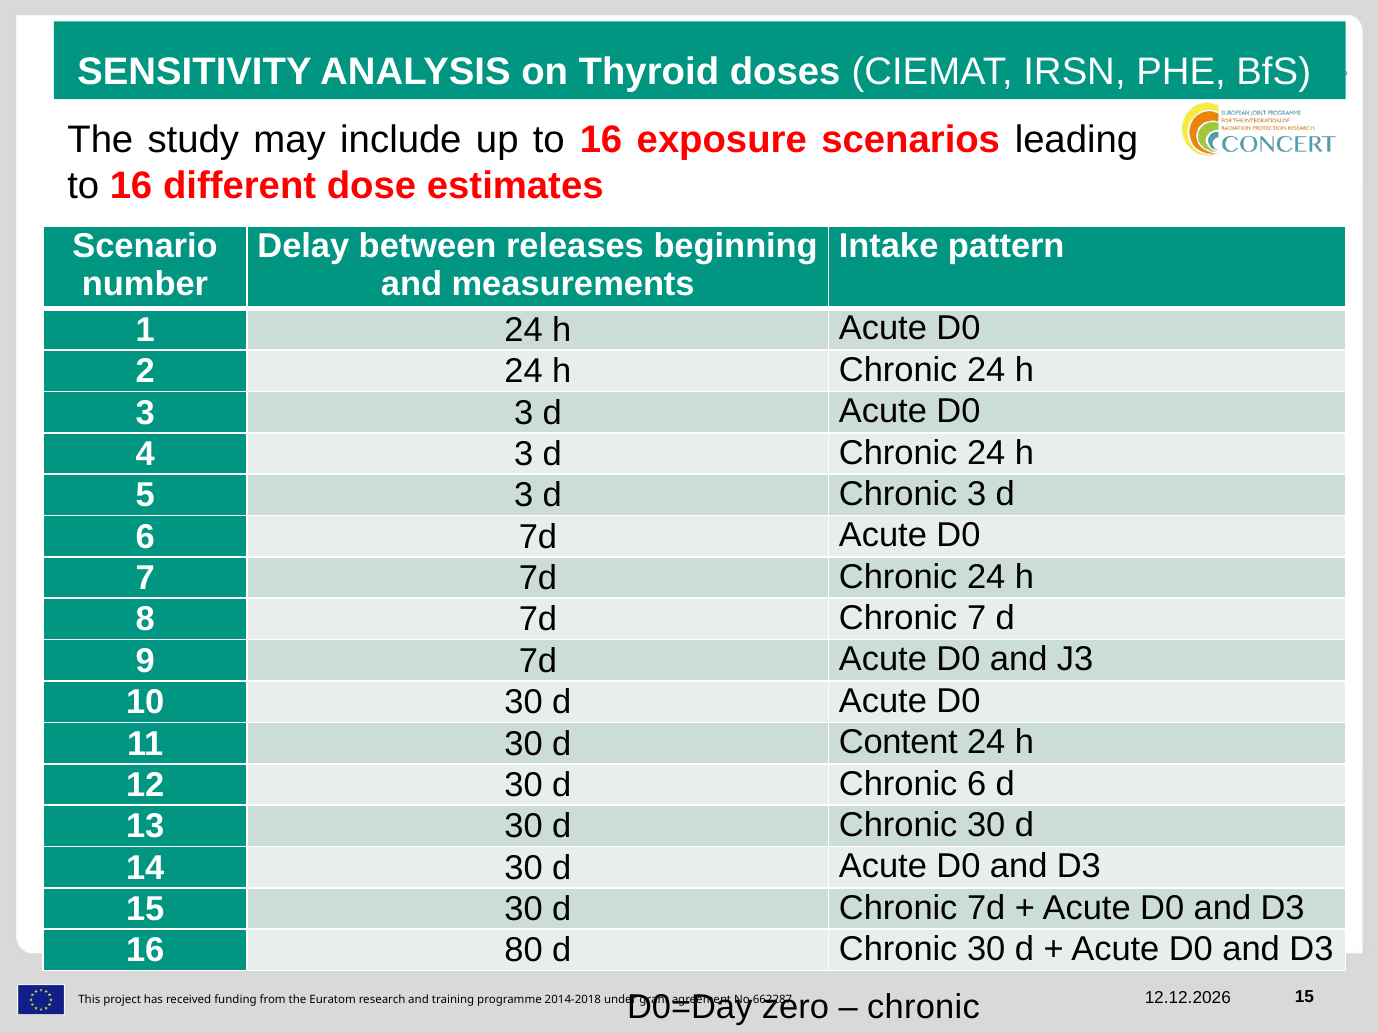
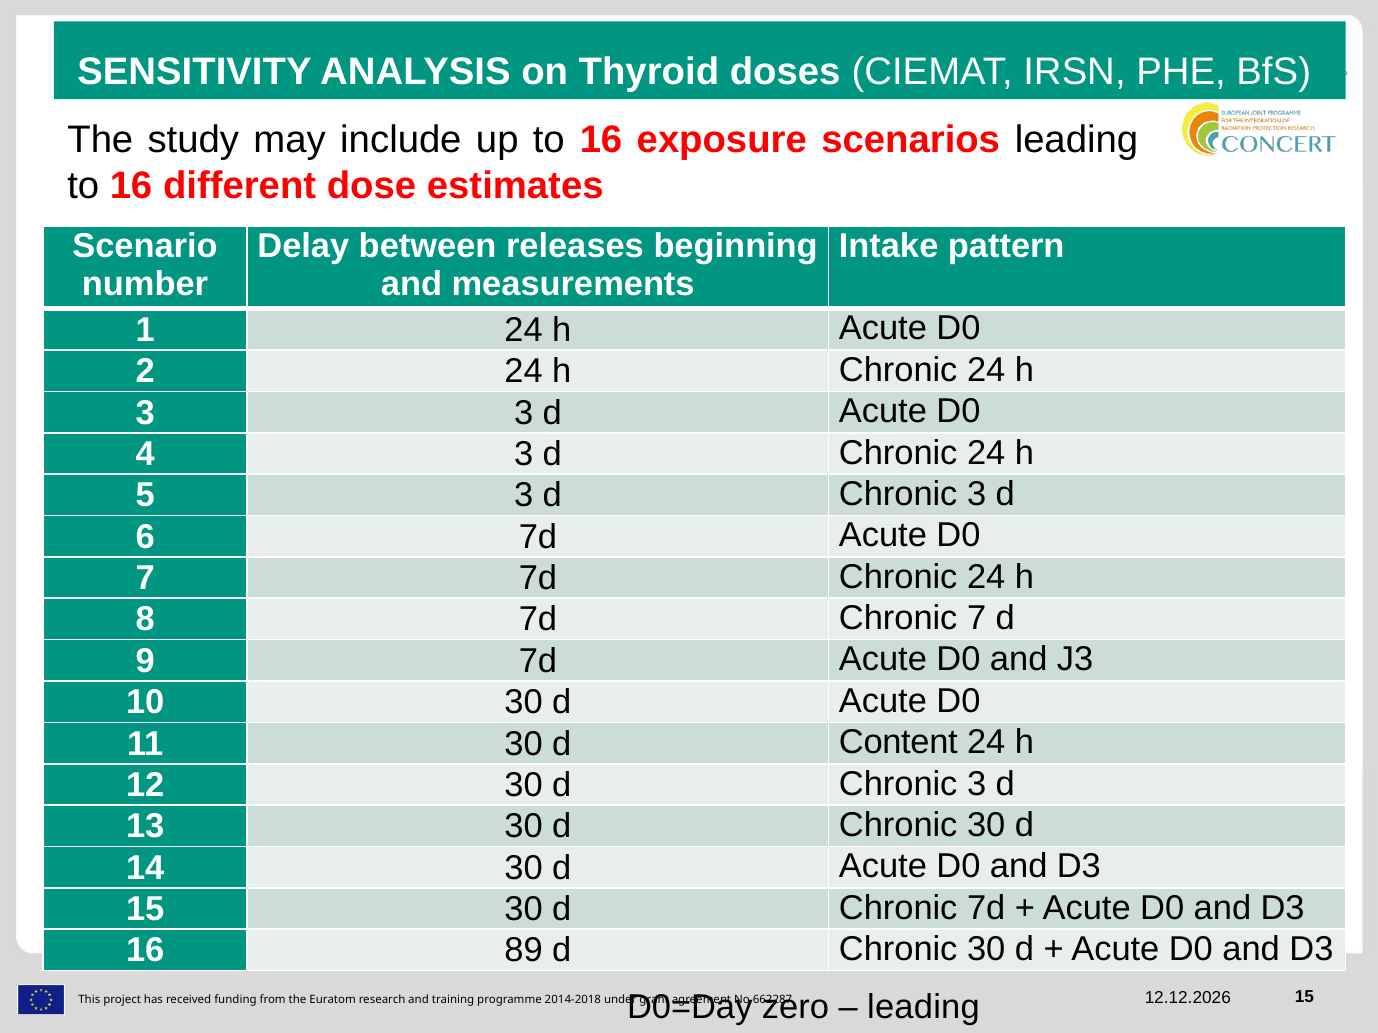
30 d Chronic 6: 6 -> 3
80: 80 -> 89
chronic at (923, 1008): chronic -> leading
